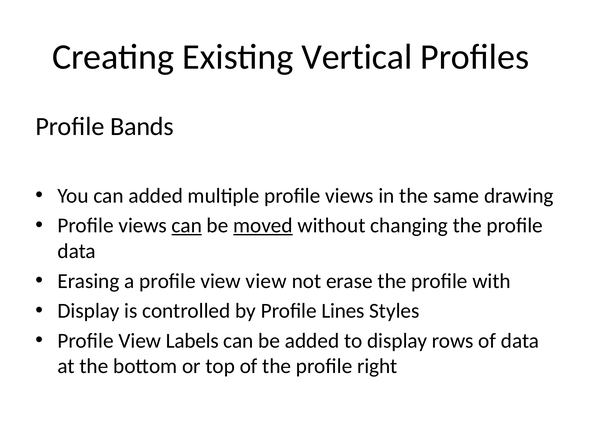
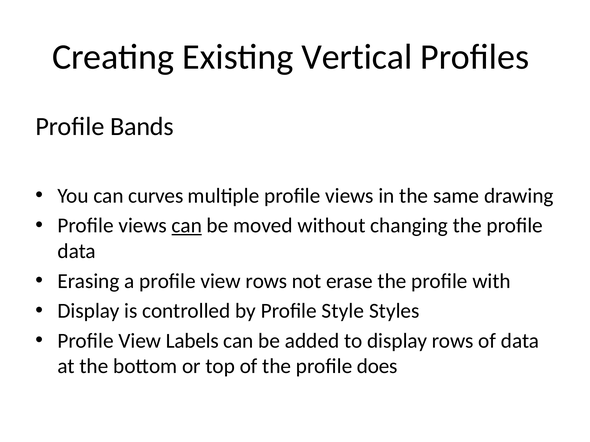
can added: added -> curves
moved underline: present -> none
view view: view -> rows
Lines: Lines -> Style
right: right -> does
